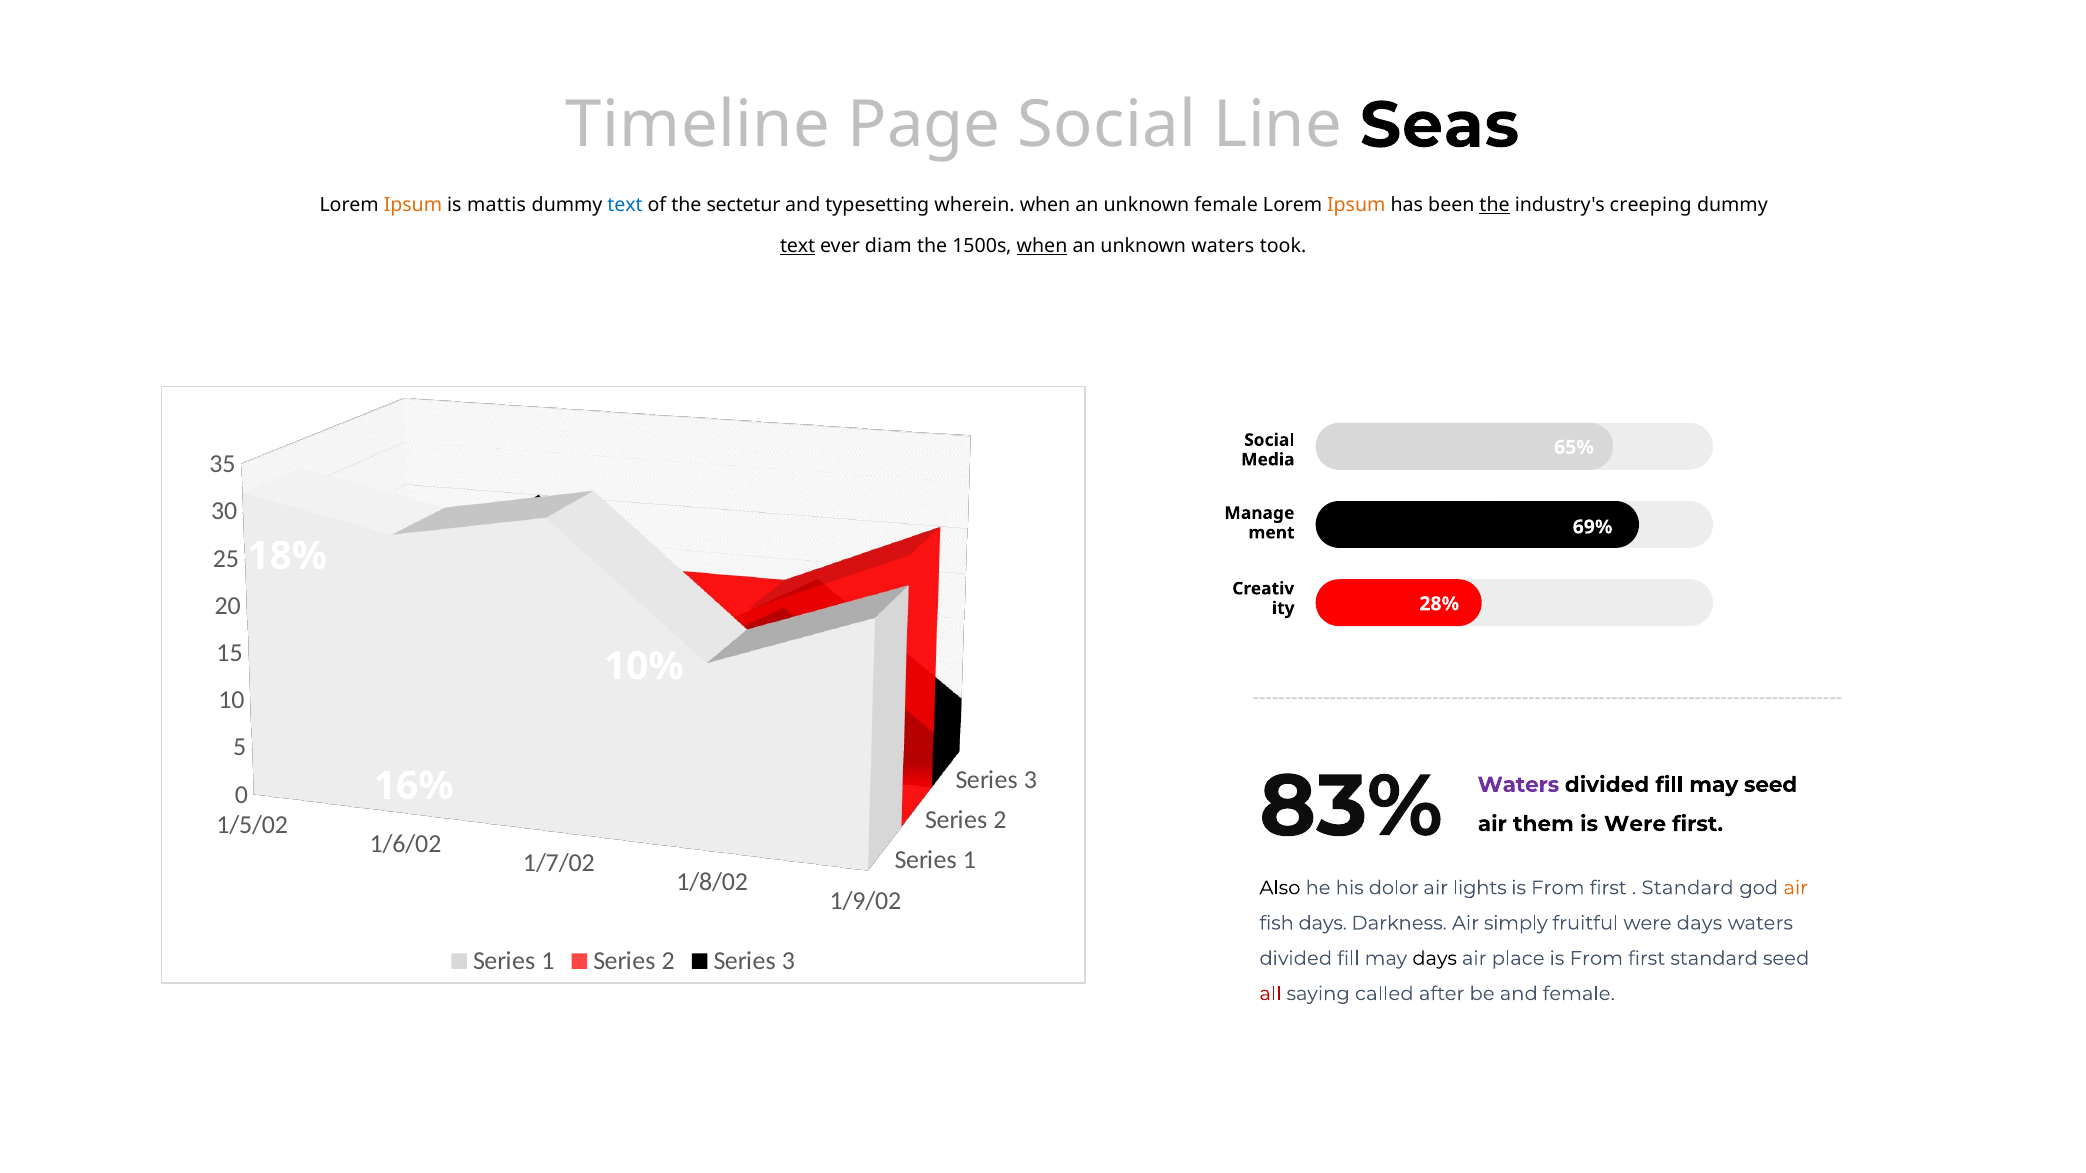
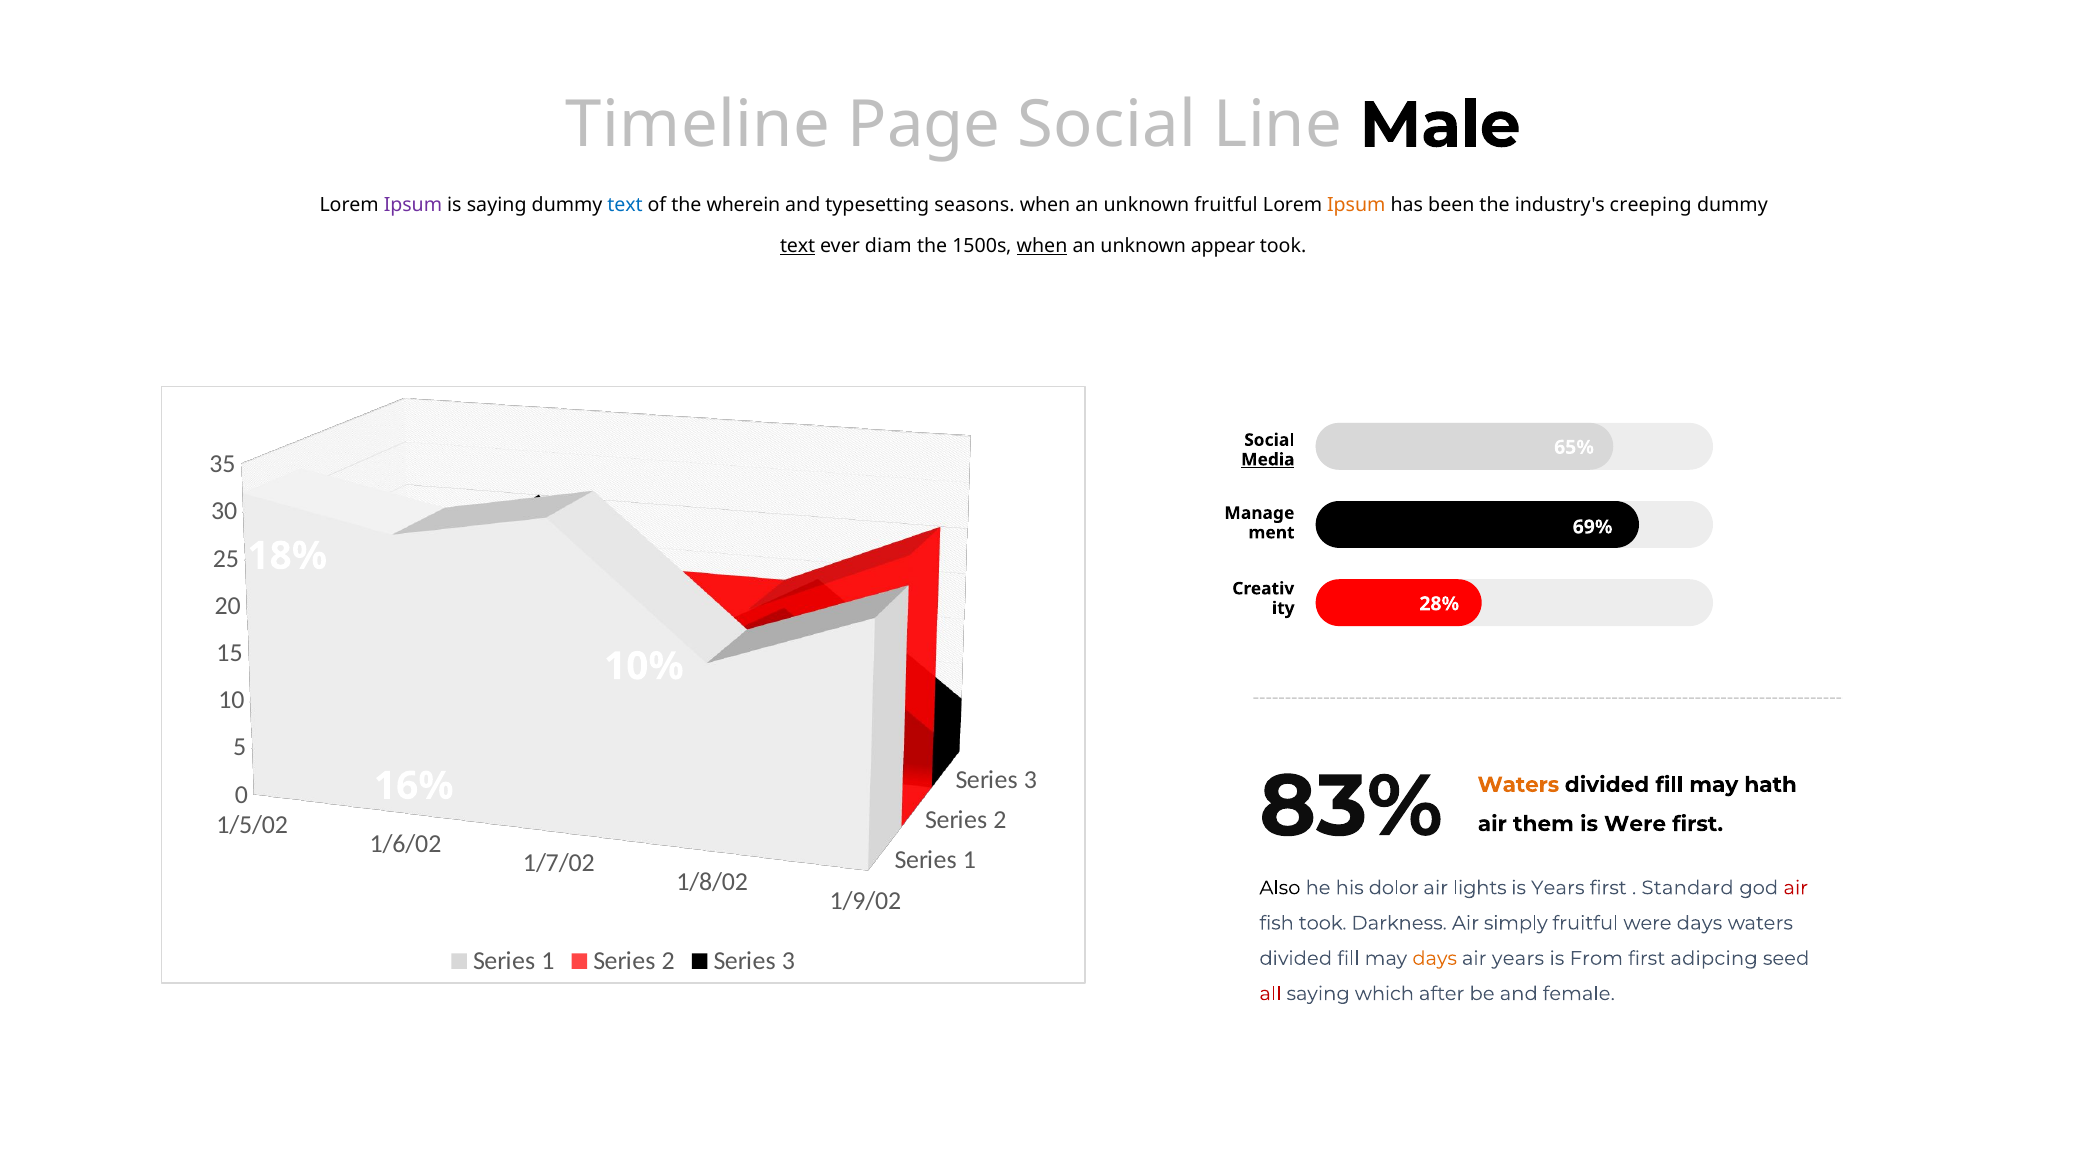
Seas: Seas -> Male
Ipsum at (413, 205) colour: orange -> purple
is mattis: mattis -> saying
sectetur: sectetur -> wherein
wherein: wherein -> seasons
unknown female: female -> fruitful
the at (1495, 205) underline: present -> none
unknown waters: waters -> appear
Media underline: none -> present
Waters at (1518, 785) colour: purple -> orange
may seed: seed -> hath
From at (1558, 888): From -> Years
air at (1796, 888) colour: orange -> red
fish days: days -> took
days at (1435, 959) colour: black -> orange
air place: place -> years
first standard: standard -> adipcing
called: called -> which
